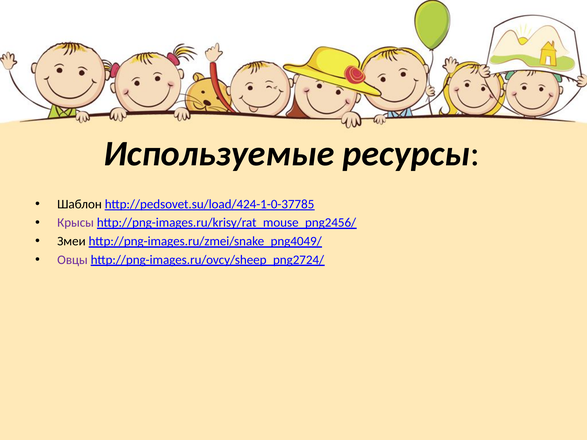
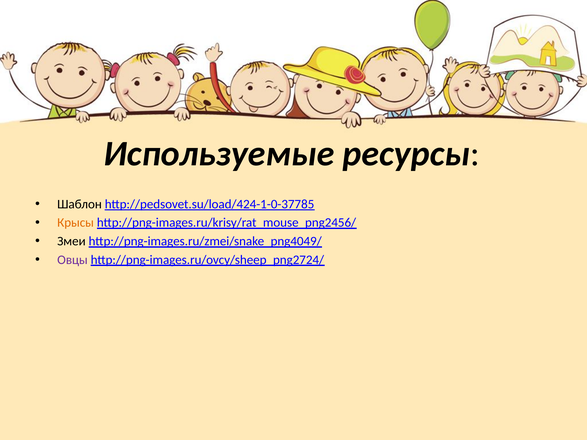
Крысы colour: purple -> orange
